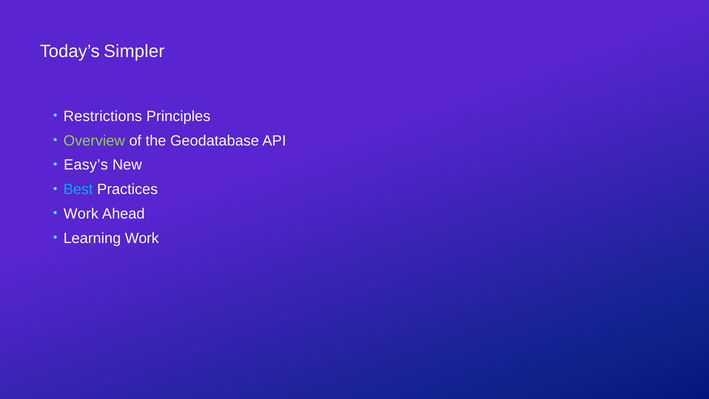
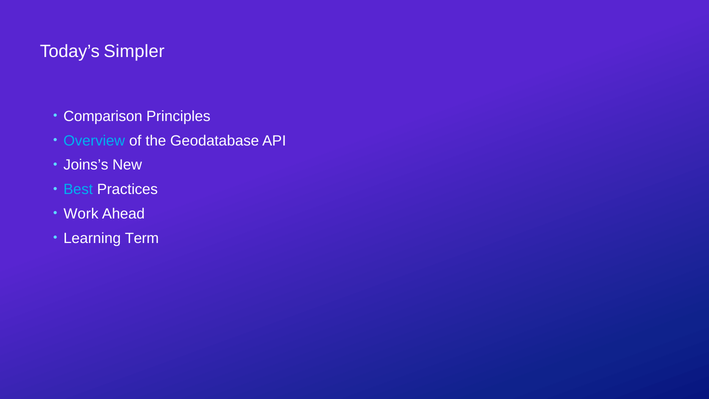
Restrictions: Restrictions -> Comparison
Overview colour: light green -> light blue
Easy’s: Easy’s -> Joins’s
Learning Work: Work -> Term
